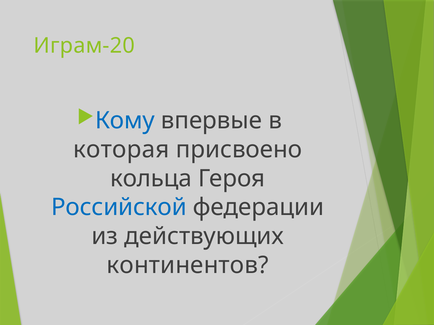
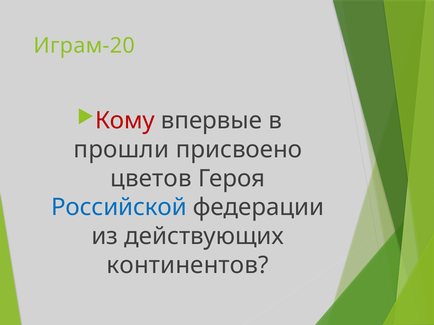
Кому colour: blue -> red
которая: которая -> прошли
кольца: кольца -> цветов
